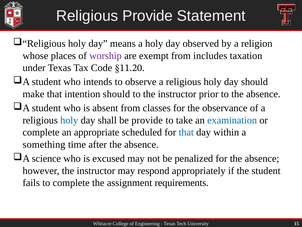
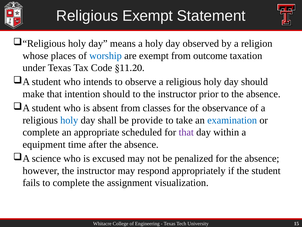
Religious Provide: Provide -> Exempt
worship colour: purple -> blue
includes: includes -> outcome
that at (186, 132) colour: blue -> purple
something: something -> equipment
requirements: requirements -> visualization
